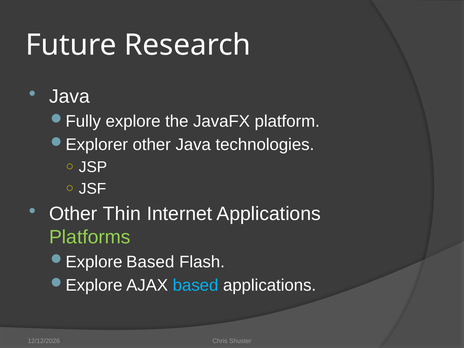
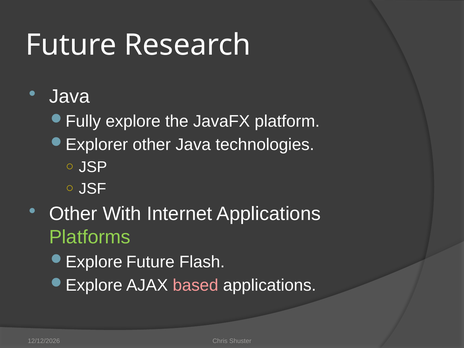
Thin: Thin -> With
Based at (150, 262): Based -> Future
based at (196, 285) colour: light blue -> pink
